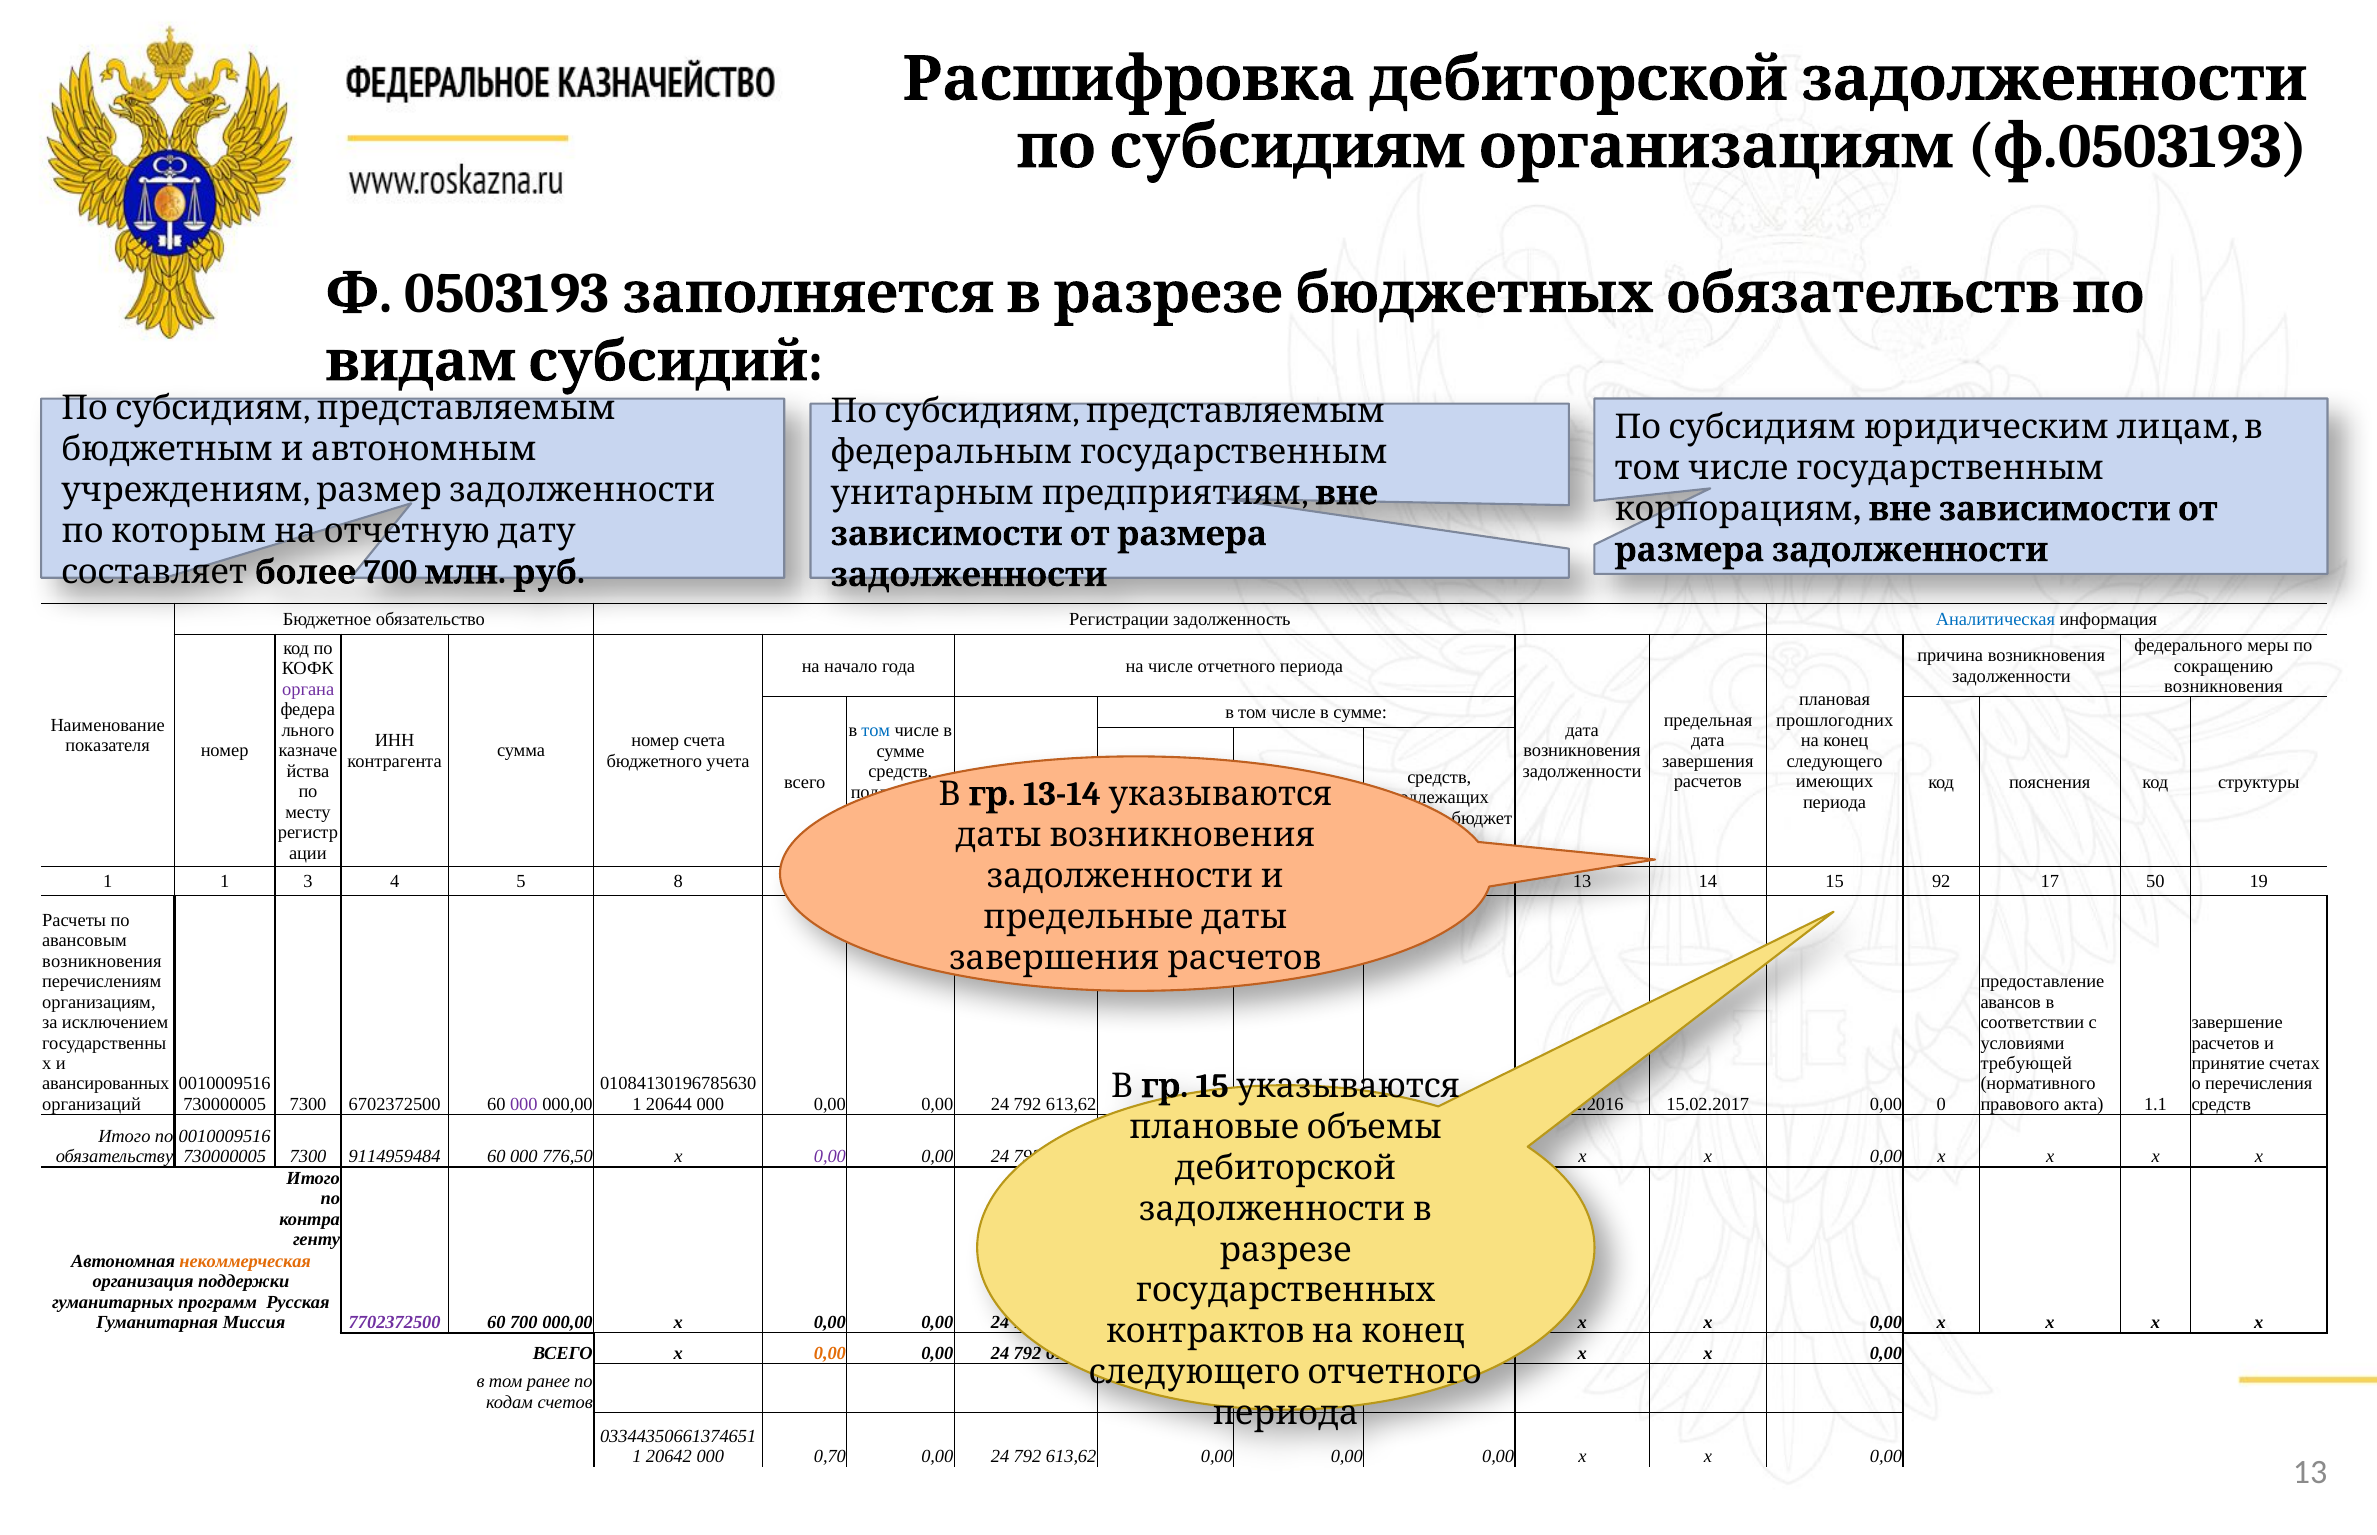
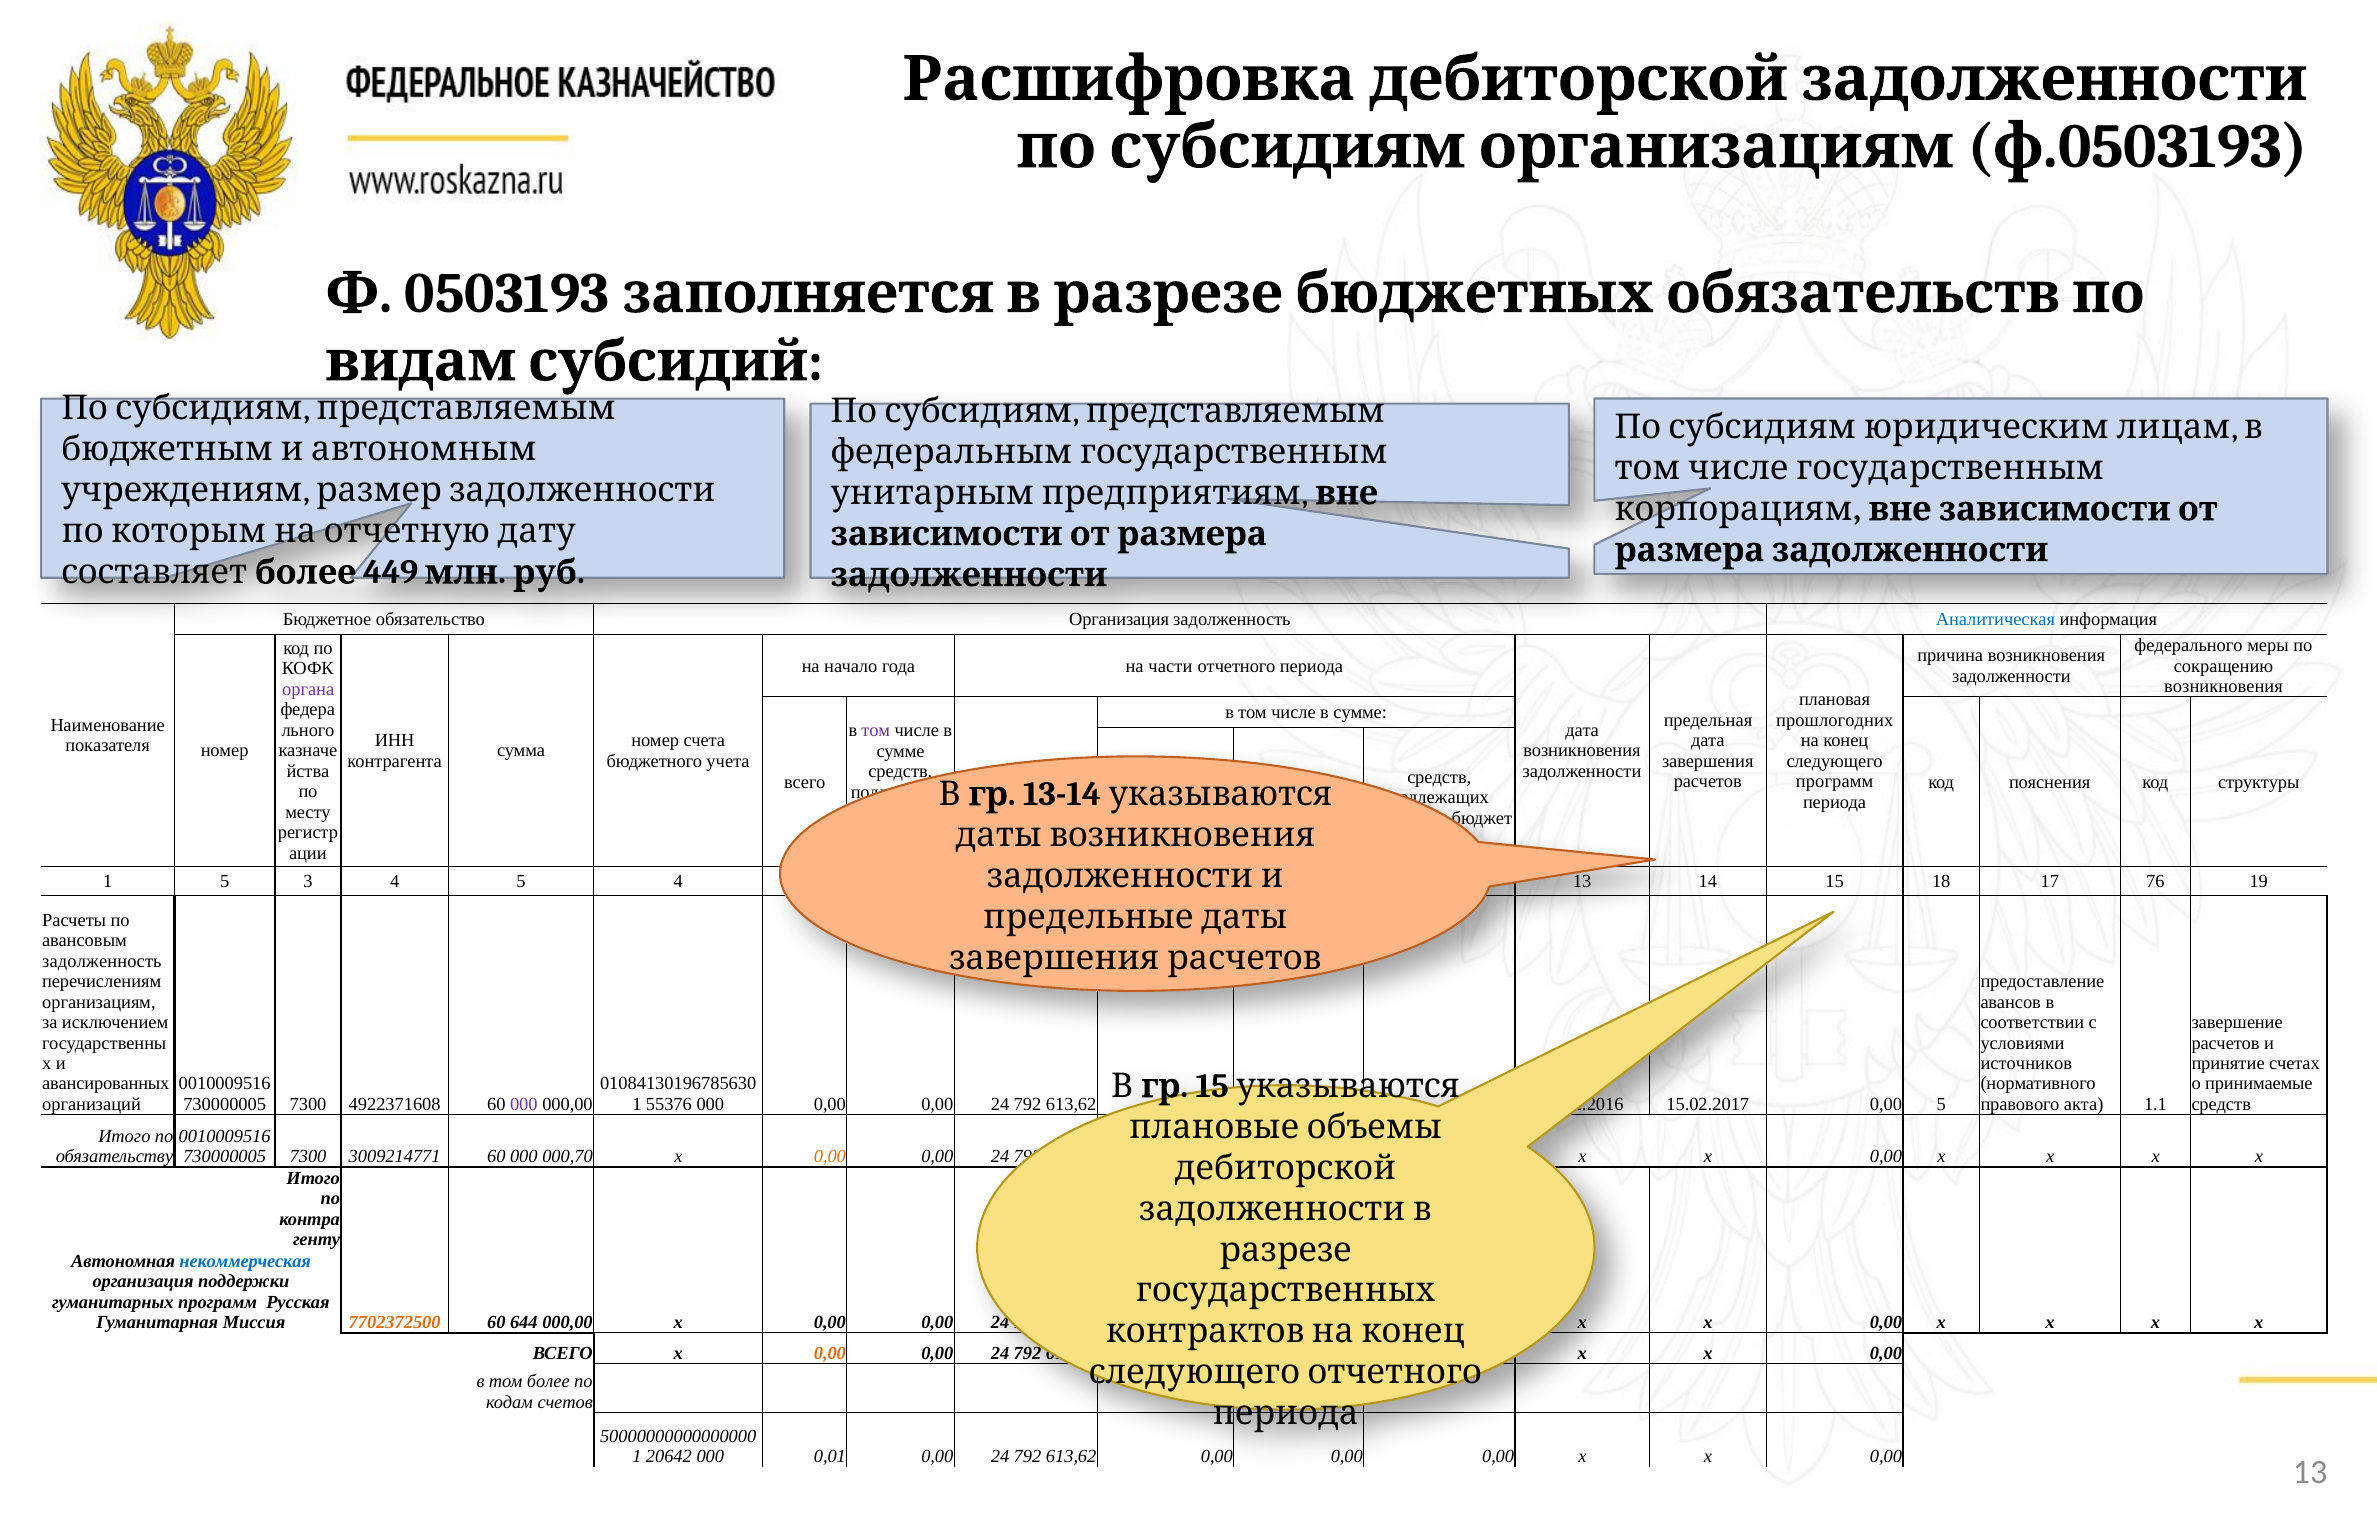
составляет 700: 700 -> 449
обязательство Регистрации: Регистрации -> Организация
на числе: числе -> части
том at (876, 731) colour: blue -> purple
имеющих at (1835, 781): имеющих -> программ
1 1: 1 -> 5
5 8: 8 -> 4
92: 92 -> 18
50: 50 -> 76
возникновения at (102, 961): возникновения -> задолженность
требующей: требующей -> источников
перечисления: перечисления -> принимаемые
6702372500: 6702372500 -> 4922371608
20644: 20644 -> 55376
0 at (1941, 1104): 0 -> 5
9114959484: 9114959484 -> 3009214771
776,50: 776,50 -> 000,70
0,00 at (830, 1157) colour: purple -> orange
некоммерческая colour: orange -> blue
7702372500 colour: purple -> orange
60 700: 700 -> 644
том ранее: ранее -> более
03344350661374651: 03344350661374651 -> 50000000000000000
0,70: 0,70 -> 0,01
